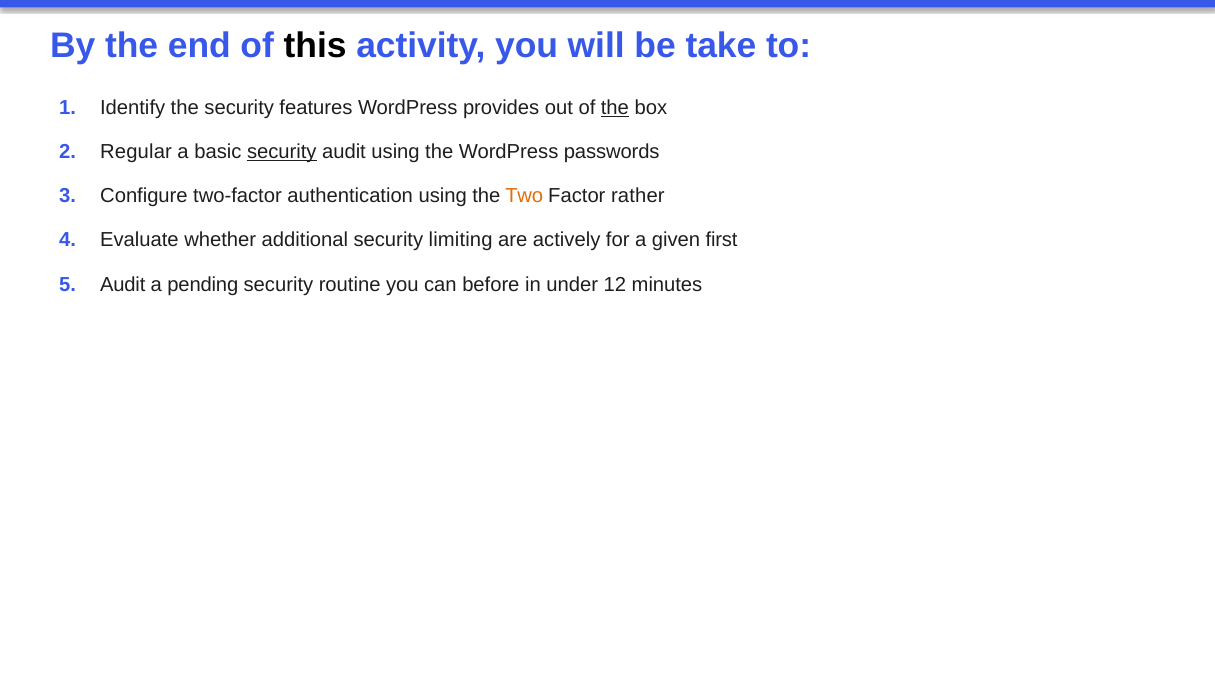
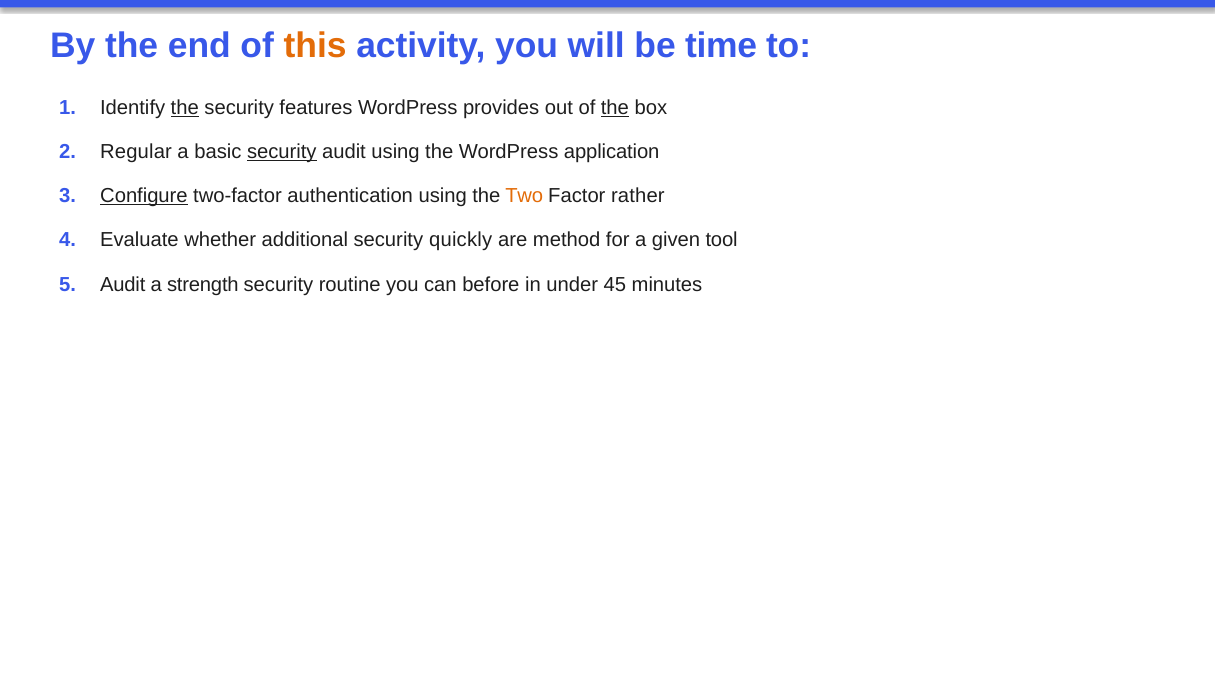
this colour: black -> orange
take: take -> time
the at (185, 107) underline: none -> present
passwords: passwords -> application
Configure underline: none -> present
limiting: limiting -> quickly
actively: actively -> method
first: first -> tool
pending: pending -> strength
12: 12 -> 45
